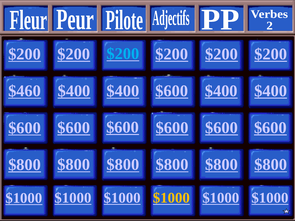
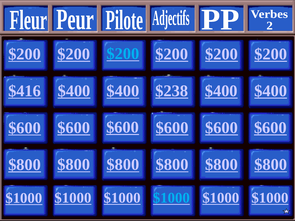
$600 at (172, 91): $600 -> $238
$460: $460 -> $416
$1000 at (171, 198) colour: yellow -> light blue
